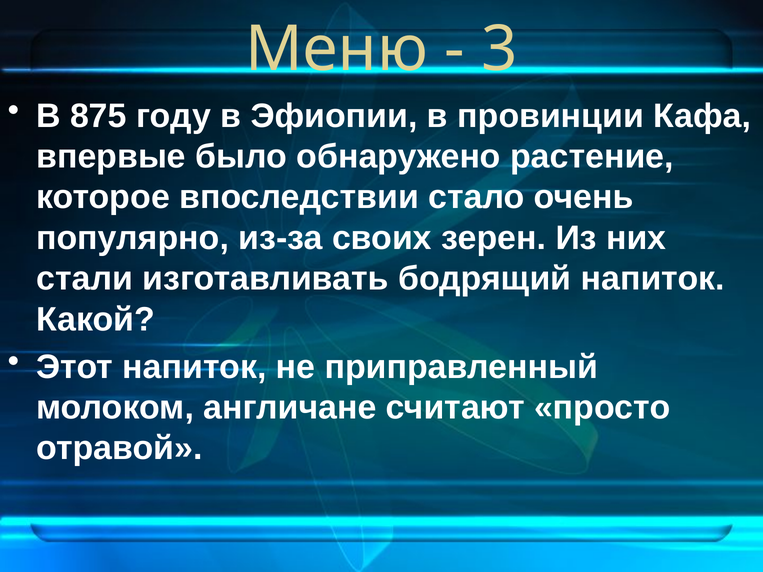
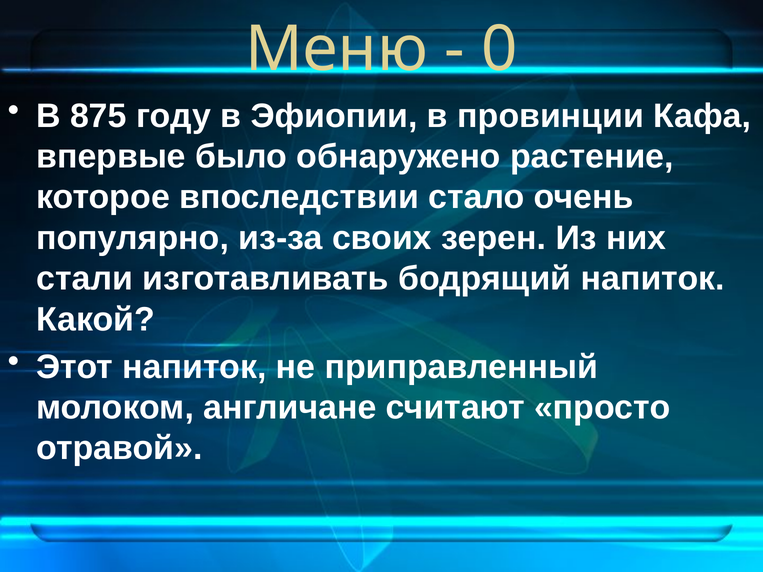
3: 3 -> 0
